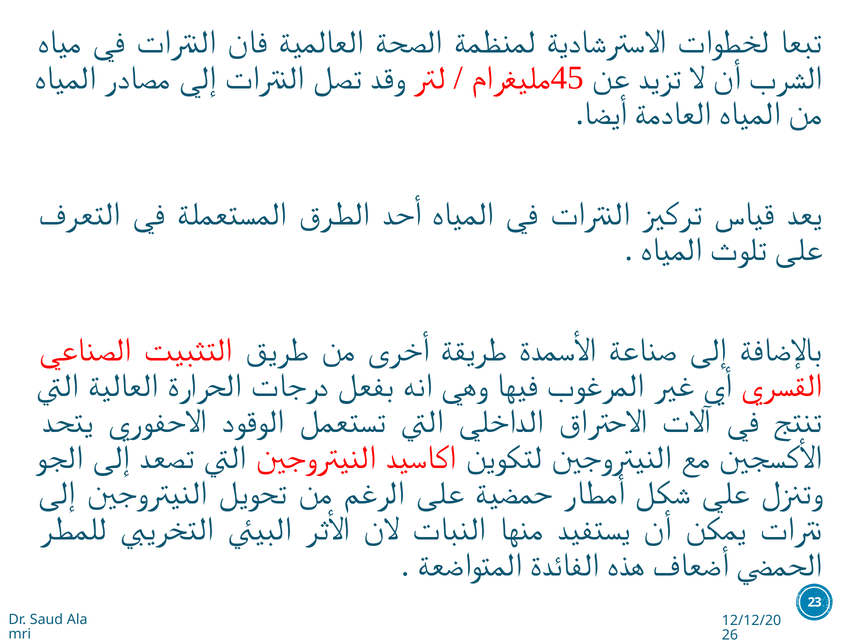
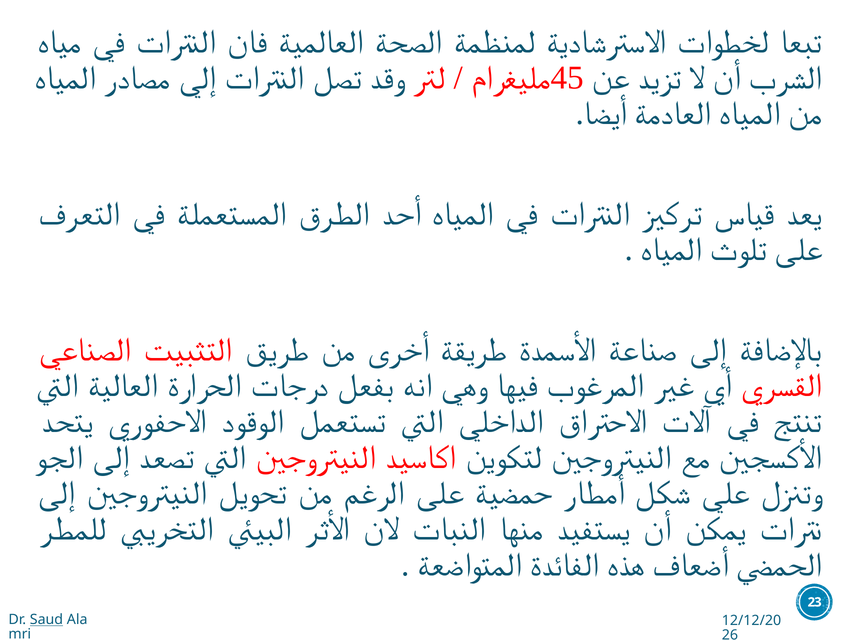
Saud underline: none -> present
